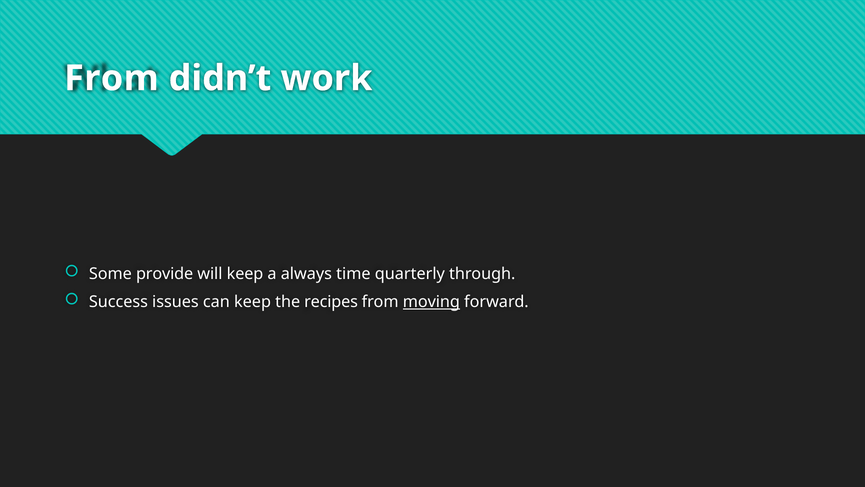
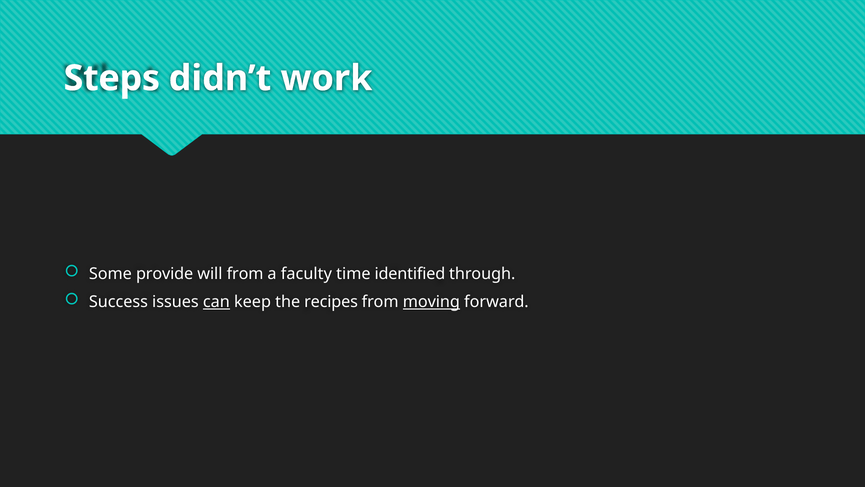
From at (111, 78): From -> Steps
will keep: keep -> from
always: always -> faculty
quarterly: quarterly -> identified
can underline: none -> present
